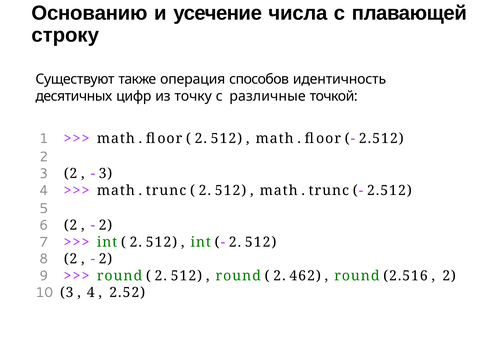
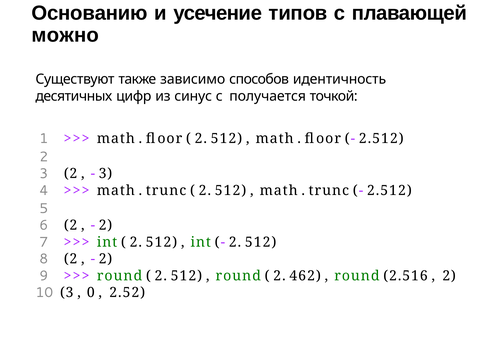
числа: числа -> типов
строку: строку -> можно
операция: операция -> зависимо
точку: точку -> синус
различные: различные -> получается
4 at (91, 292): 4 -> 0
